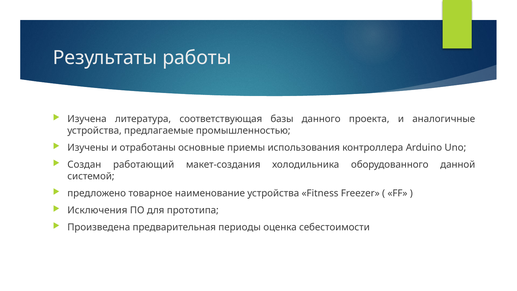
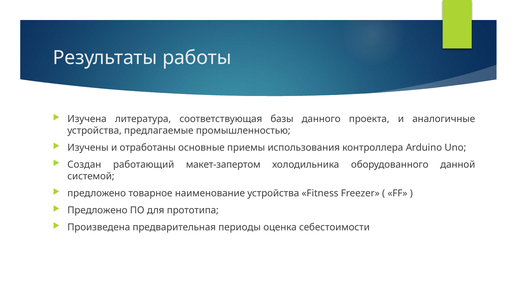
макет-создания: макет-создания -> макет-запертом
Исключения at (97, 210): Исключения -> Предложено
